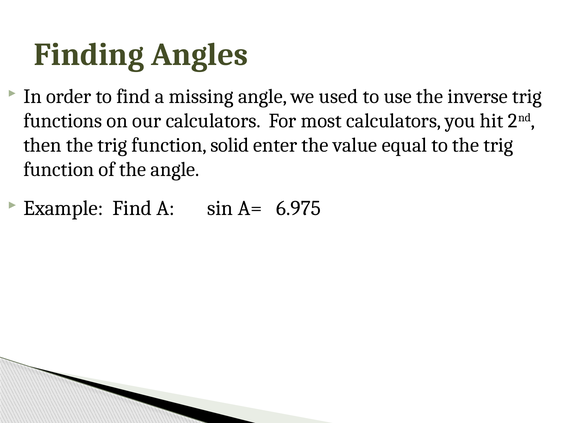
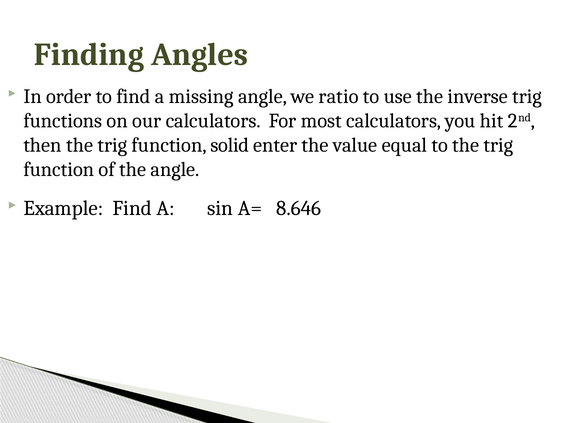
used: used -> ratio
6.975: 6.975 -> 8.646
